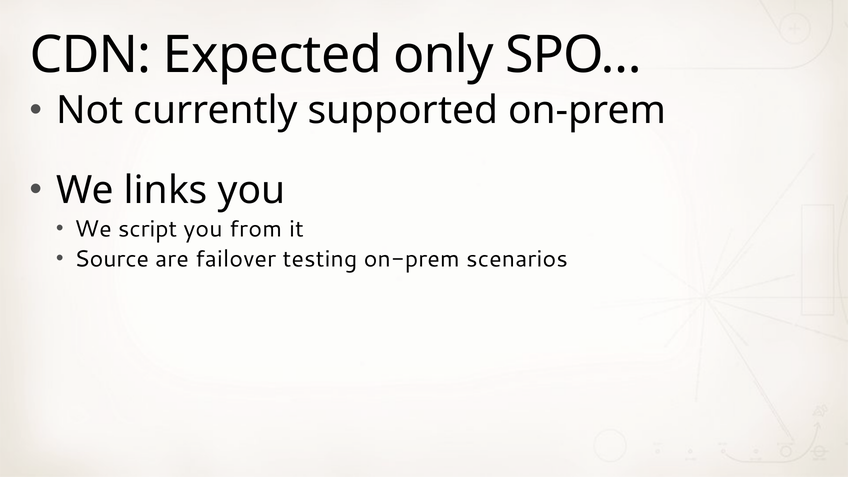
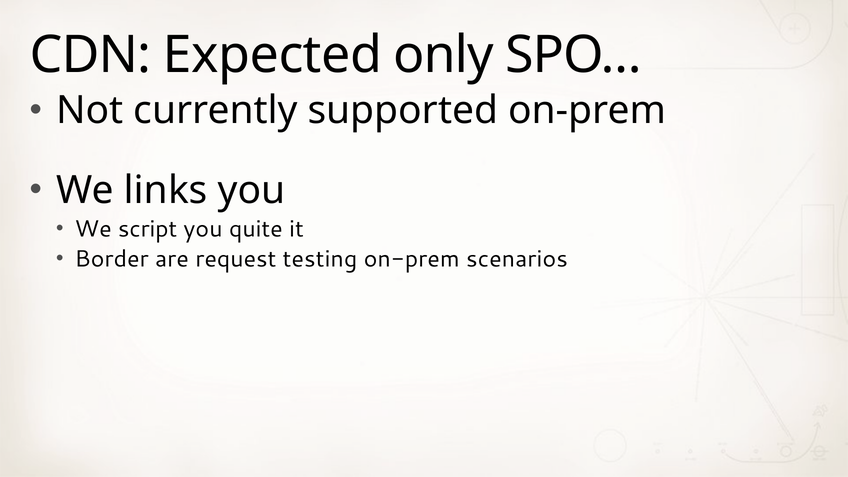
from: from -> quite
Source: Source -> Border
failover: failover -> request
